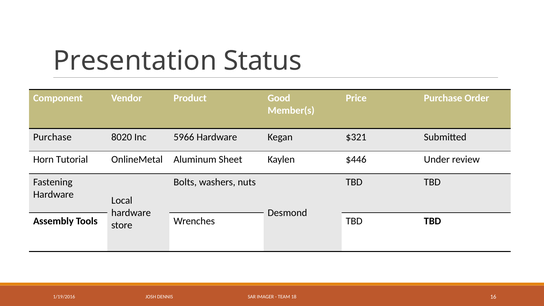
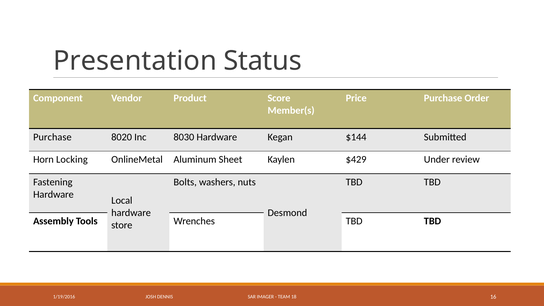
Good: Good -> Score
5966: 5966 -> 8030
$321: $321 -> $144
Tutorial: Tutorial -> Locking
$446: $446 -> $429
